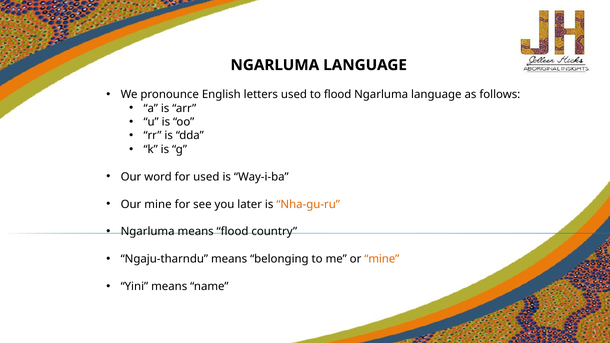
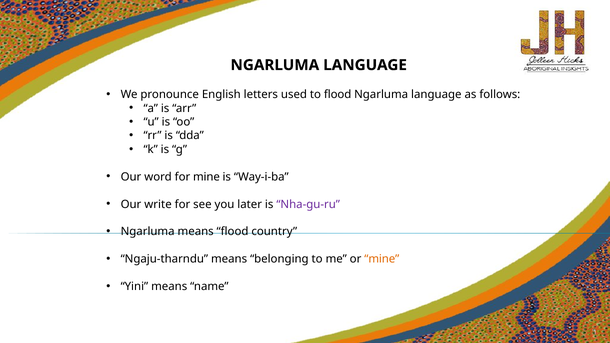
for used: used -> mine
Our mine: mine -> write
Nha-gu-ru colour: orange -> purple
